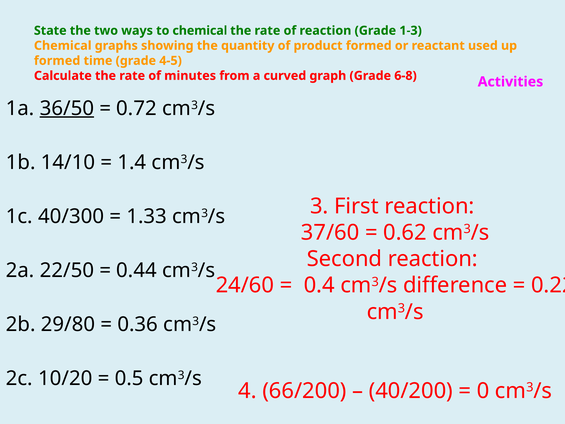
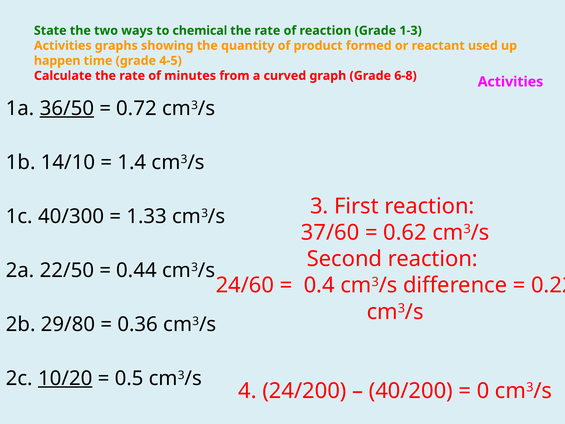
Chemical at (63, 46): Chemical -> Activities
formed at (57, 61): formed -> happen
10/20 underline: none -> present
66/200: 66/200 -> 24/200
